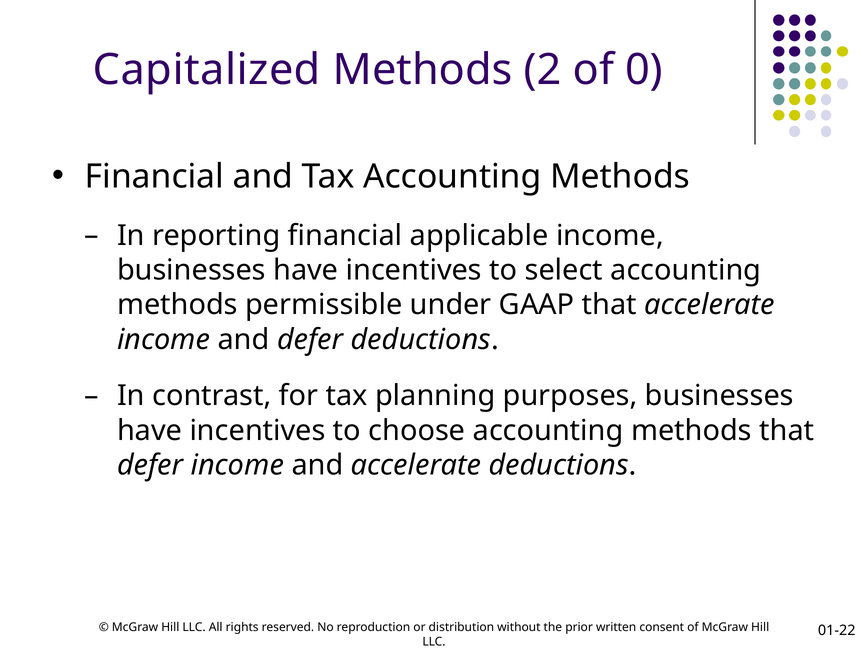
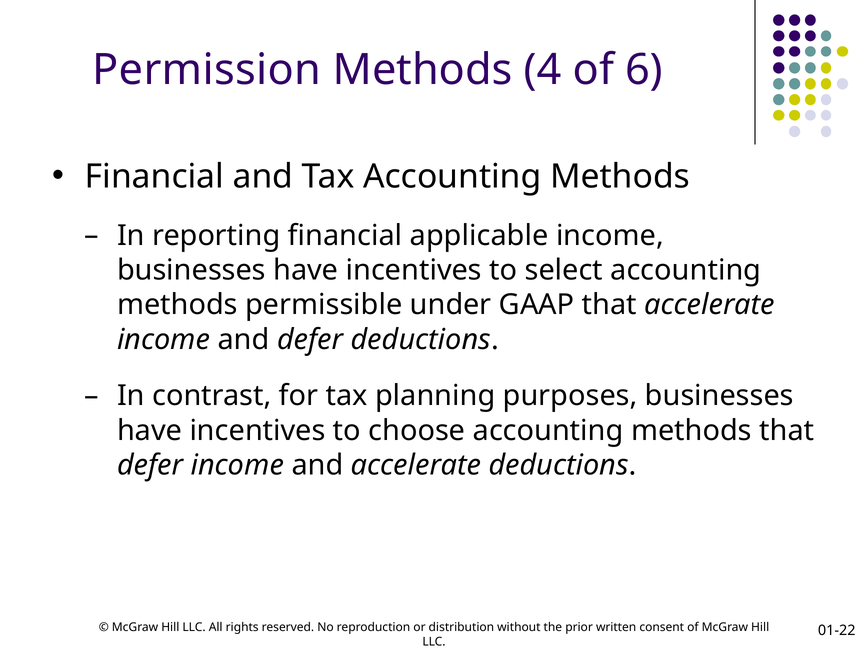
Capitalized: Capitalized -> Permission
2: 2 -> 4
0: 0 -> 6
